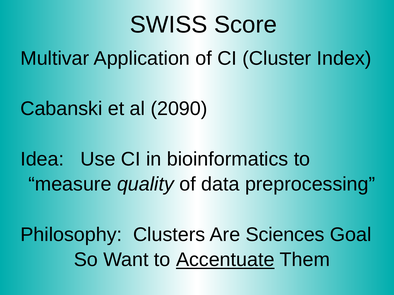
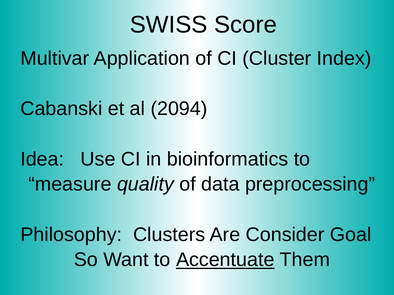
2090: 2090 -> 2094
Sciences: Sciences -> Consider
